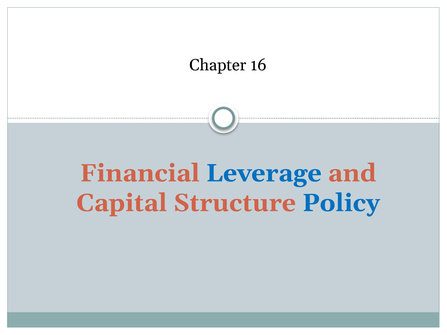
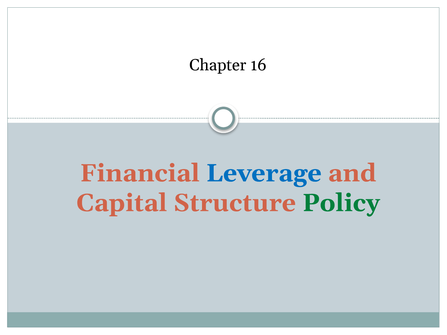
Policy colour: blue -> green
